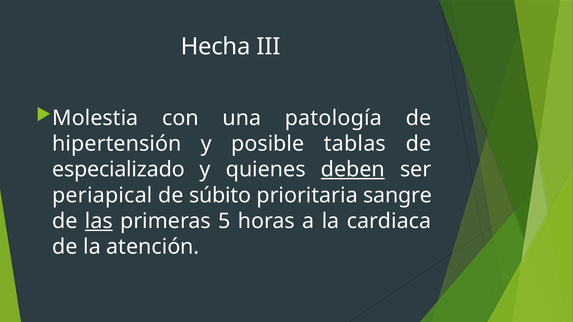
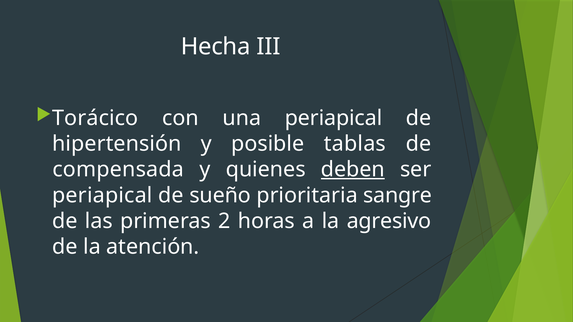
Molestia: Molestia -> Torácico
una patología: patología -> periapical
especializado: especializado -> compensada
súbito: súbito -> sueño
las underline: present -> none
5: 5 -> 2
cardiaca: cardiaca -> agresivo
